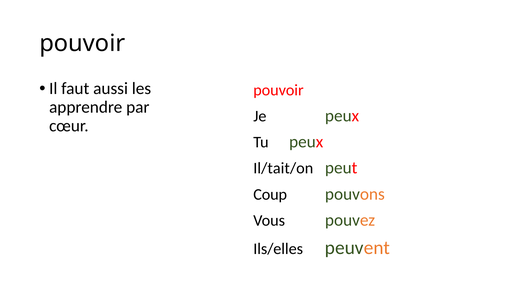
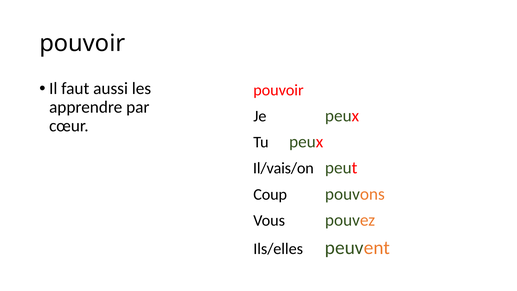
Il/tait/on: Il/tait/on -> Il/vais/on
